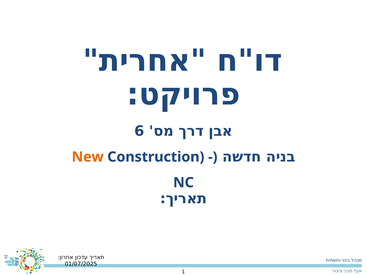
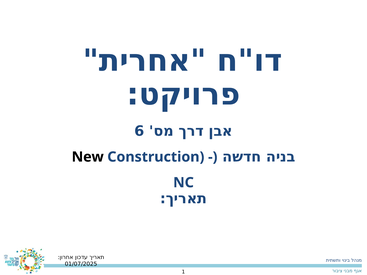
New colour: orange -> black
